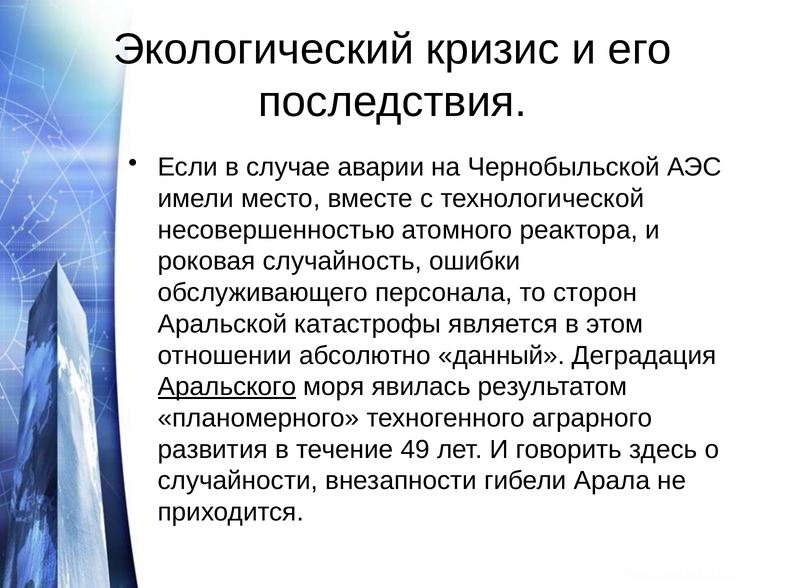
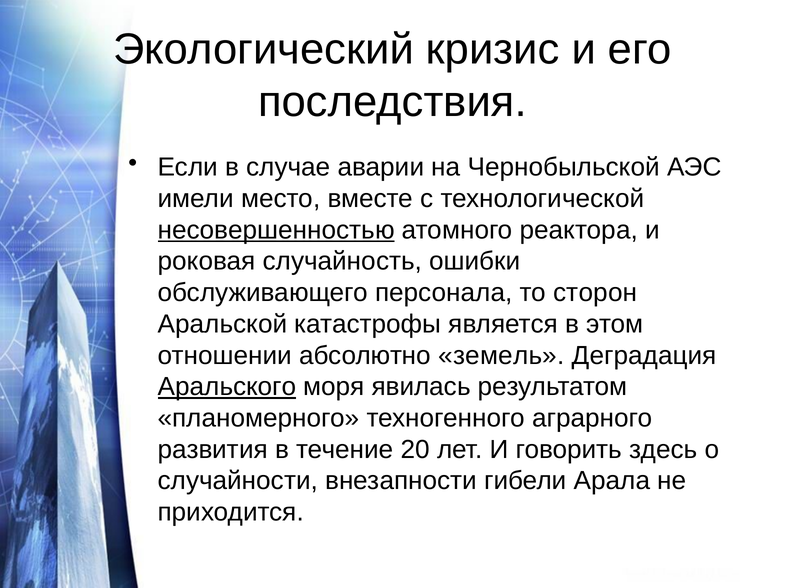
несовершенностью underline: none -> present
данный: данный -> земель
49: 49 -> 20
